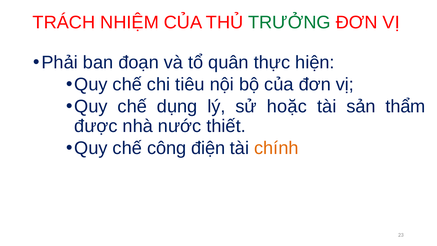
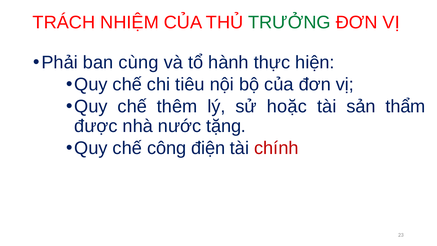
đoạn: đoạn -> cùng
quân: quân -> hành
dụng: dụng -> thêm
thiết: thiết -> tặng
chính colour: orange -> red
